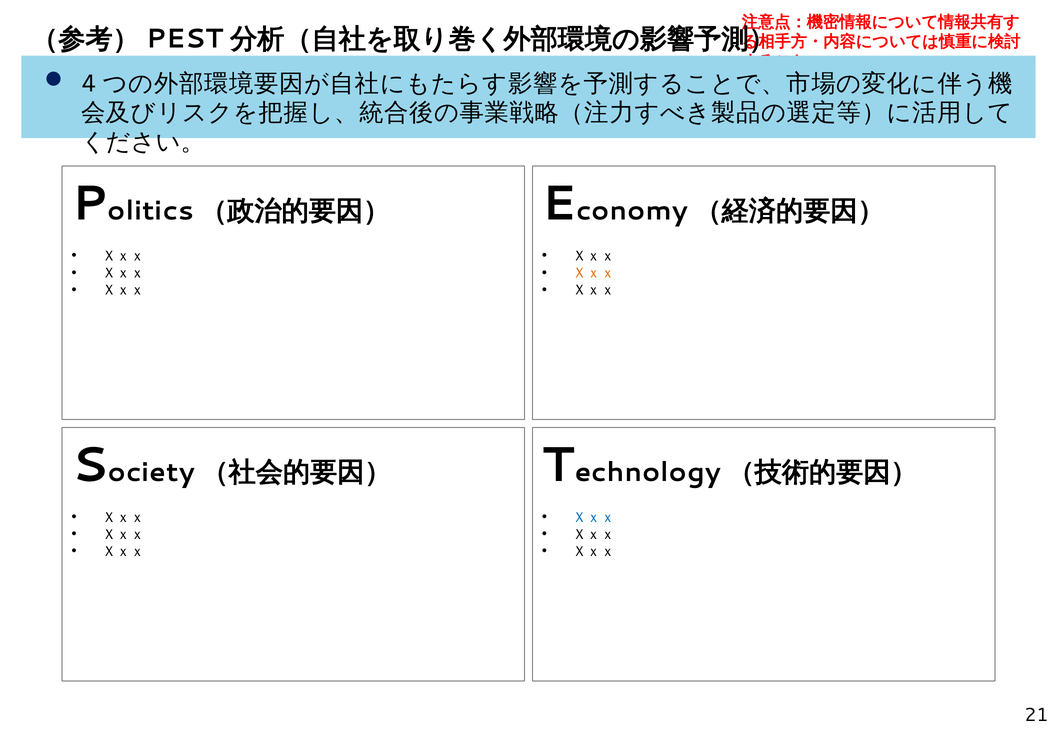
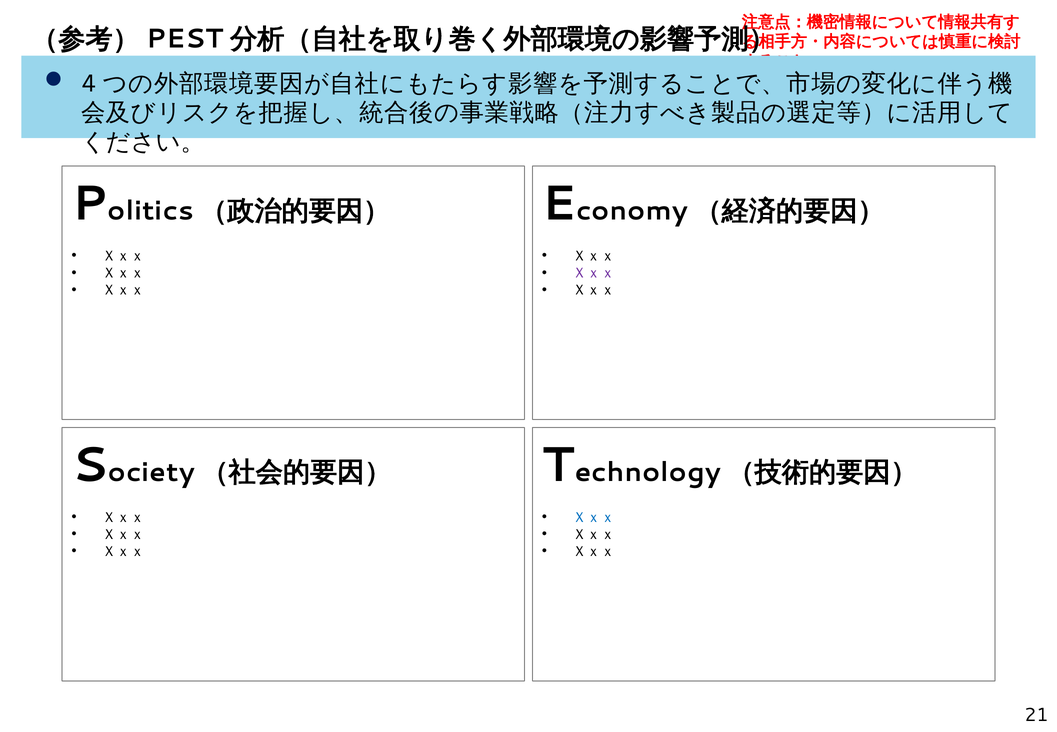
Ｘｘｘ at (594, 273) colour: orange -> purple
